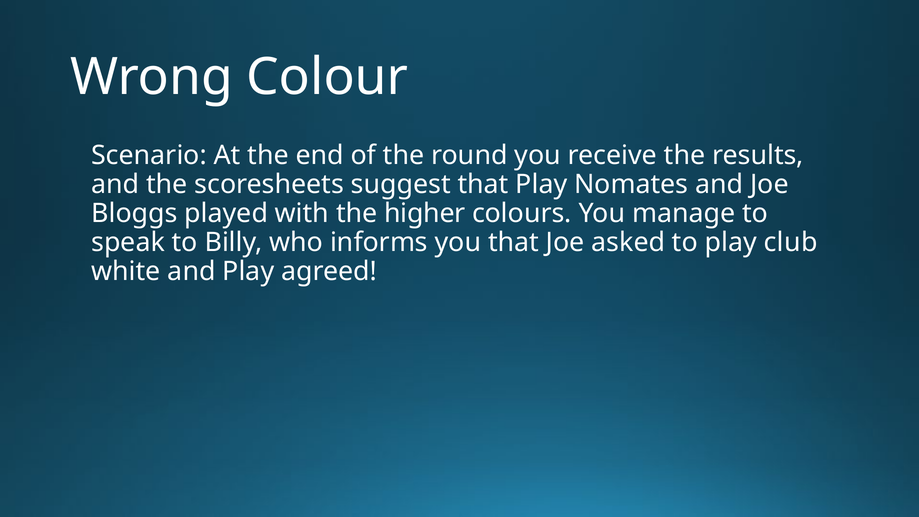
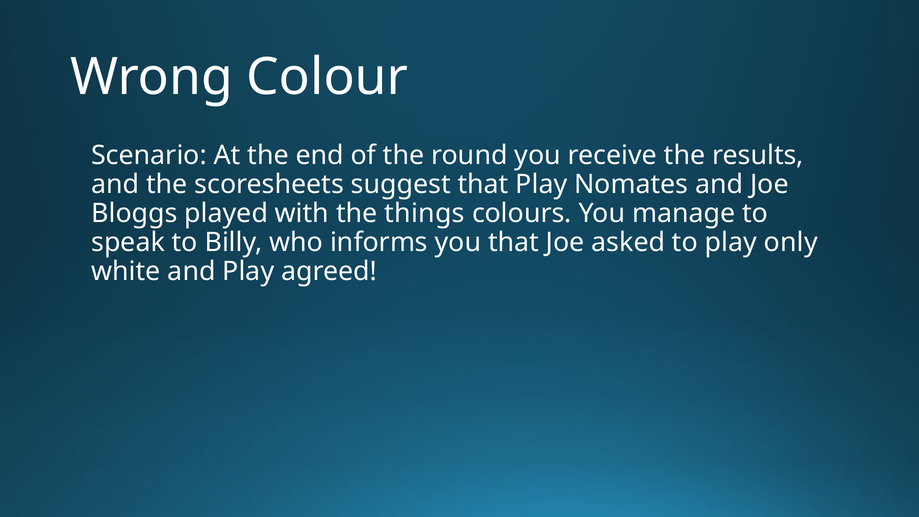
higher: higher -> things
club: club -> only
